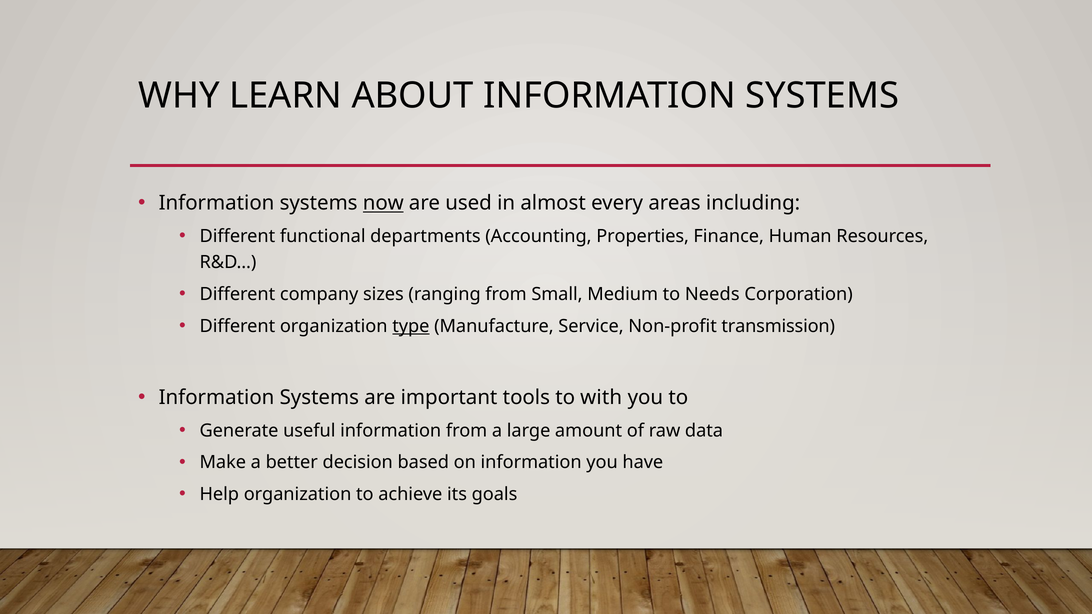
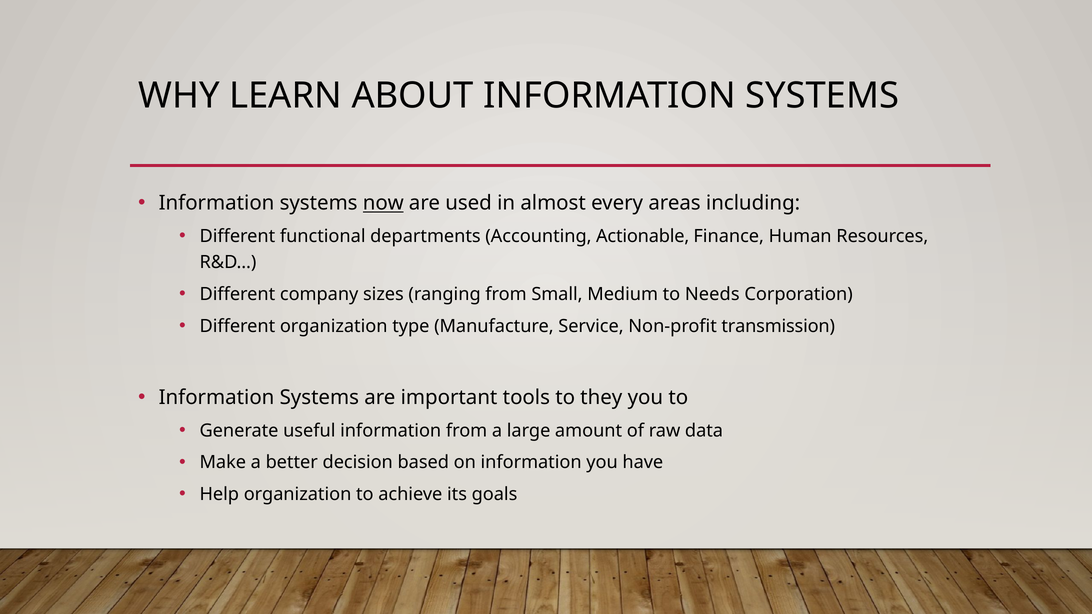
Properties: Properties -> Actionable
type underline: present -> none
with: with -> they
